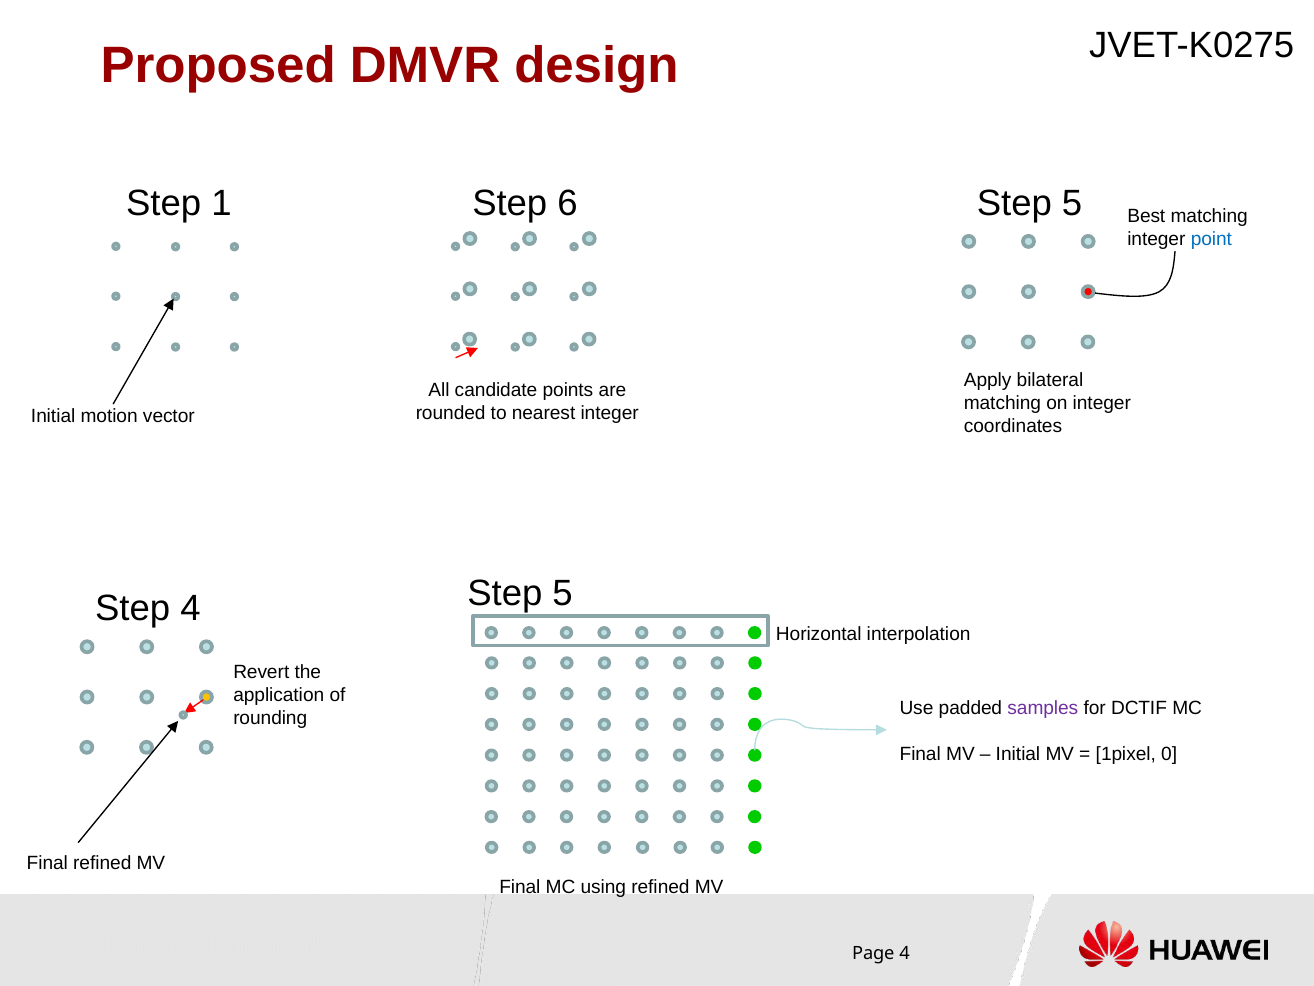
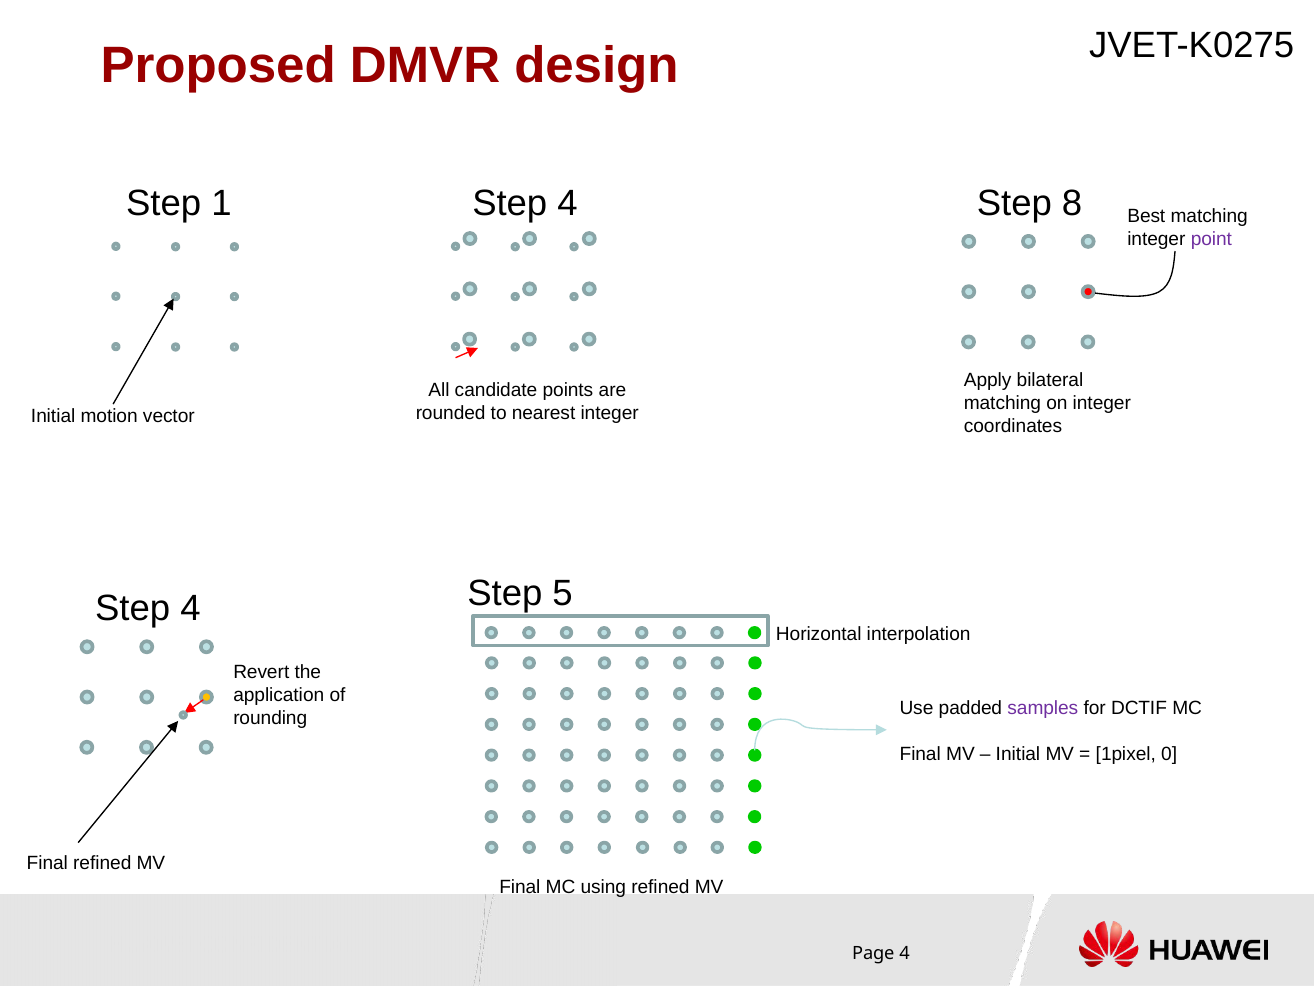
5 at (1072, 203): 5 -> 8
6 at (568, 203): 6 -> 4
point colour: blue -> purple
